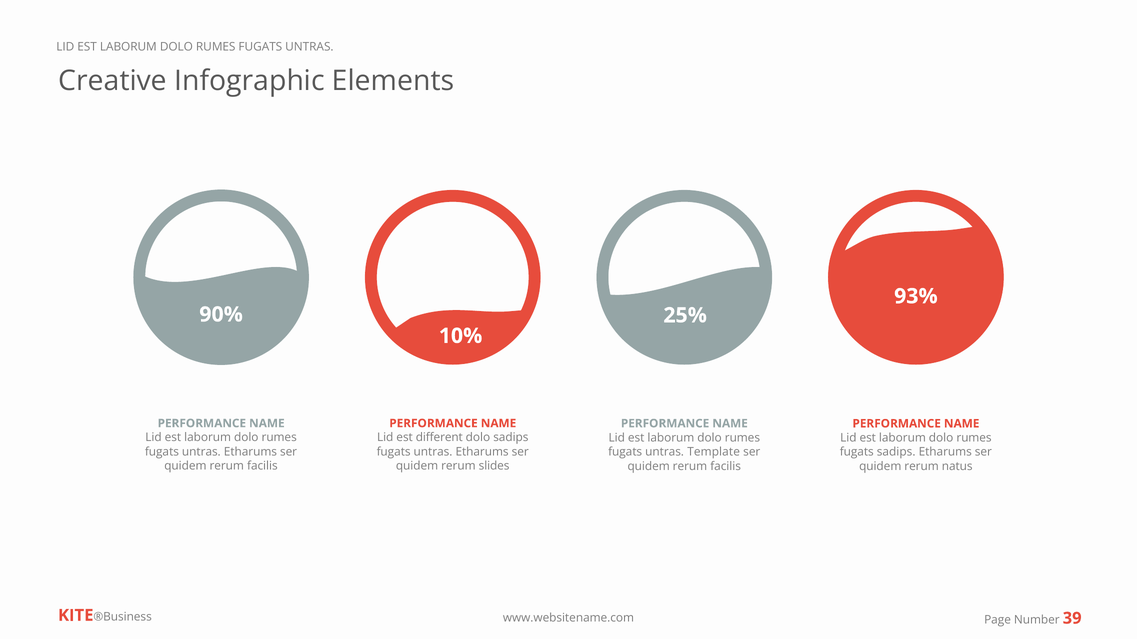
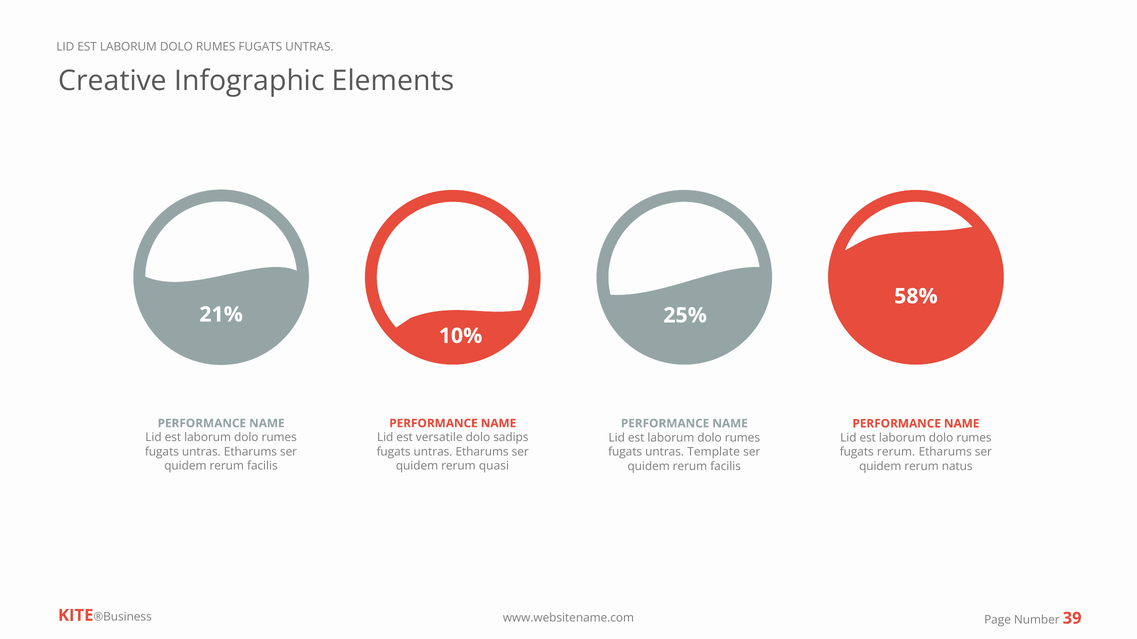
93%: 93% -> 58%
90%: 90% -> 21%
different: different -> versatile
fugats sadips: sadips -> rerum
slides: slides -> quasi
